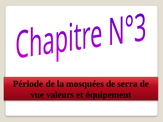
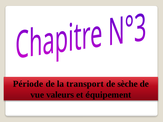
mosquées: mosquées -> transport
serra: serra -> sèche
